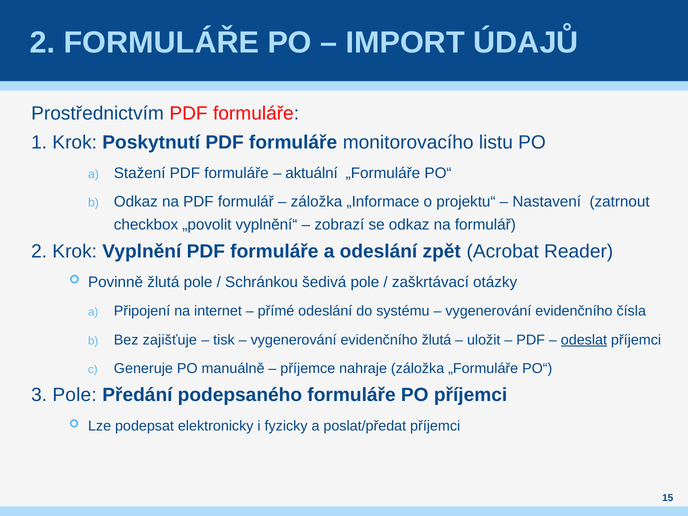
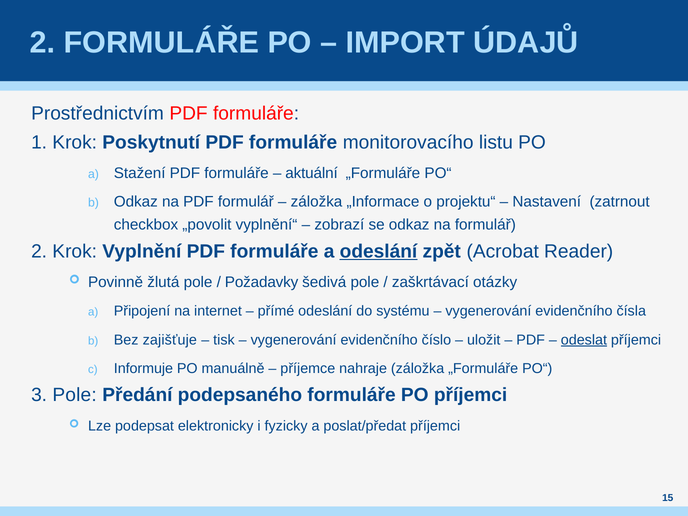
odeslání at (378, 251) underline: none -> present
Schránkou: Schránkou -> Požadavky
evidenčního žlutá: žlutá -> číslo
Generuje: Generuje -> Informuje
